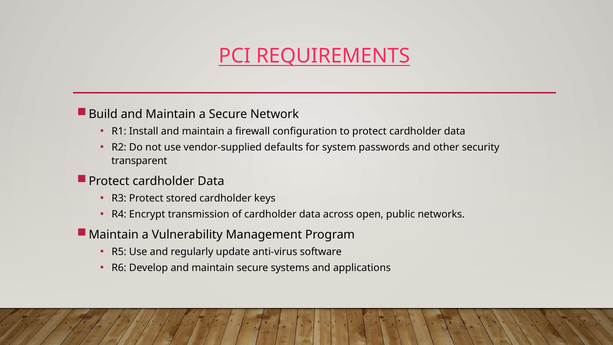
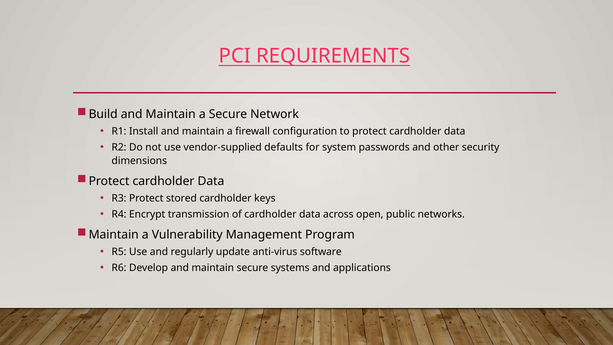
transparent: transparent -> dimensions
